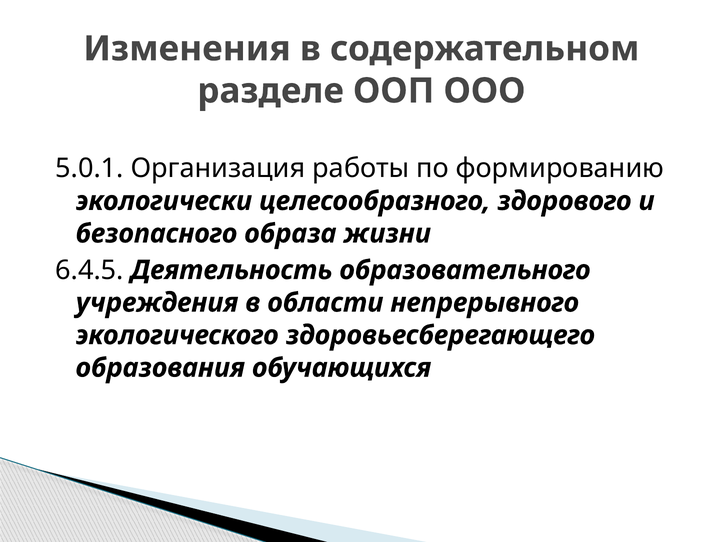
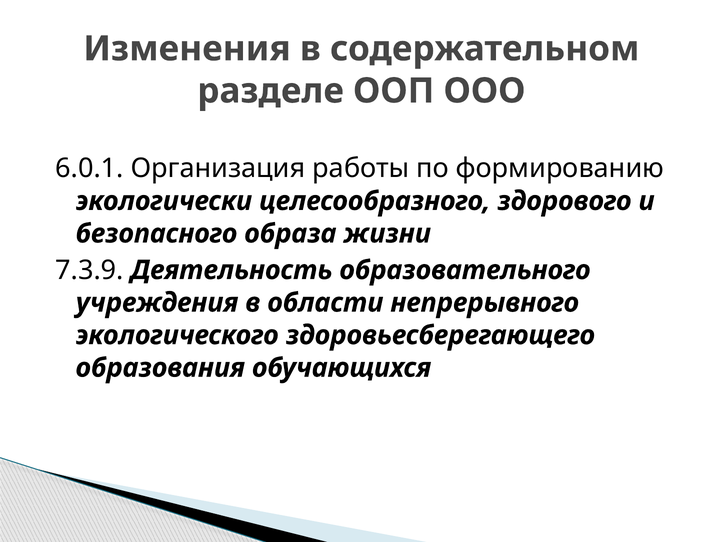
5.0.1: 5.0.1 -> 6.0.1
6.4.5: 6.4.5 -> 7.3.9
